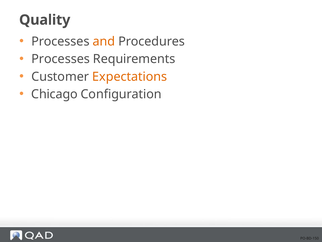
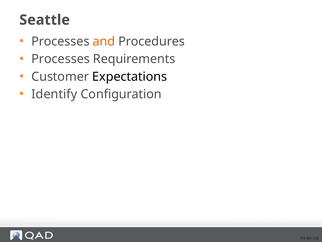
Quality: Quality -> Seattle
Expectations colour: orange -> black
Chicago: Chicago -> Identify
